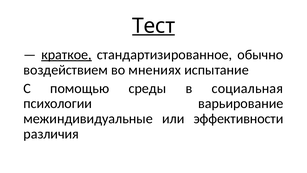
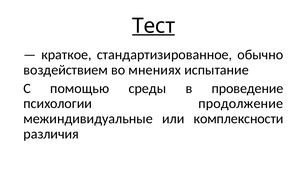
краткое underline: present -> none
социальная: социальная -> проведение
варьирование: варьирование -> продолжение
эффективности: эффективности -> комплексности
